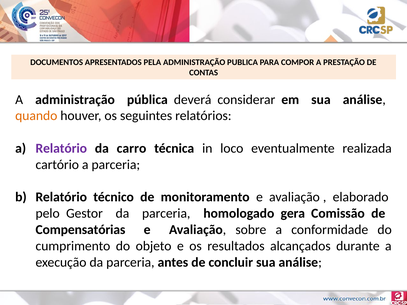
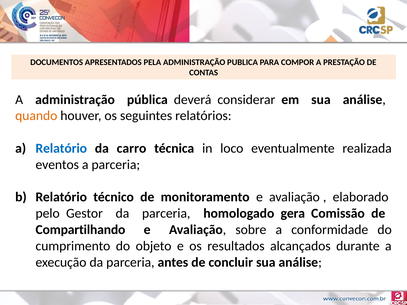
Relatório at (61, 148) colour: purple -> blue
cartório: cartório -> eventos
Compensatórias: Compensatórias -> Compartilhando
